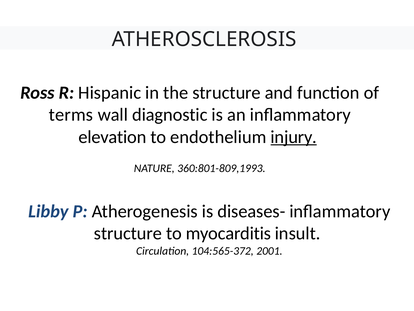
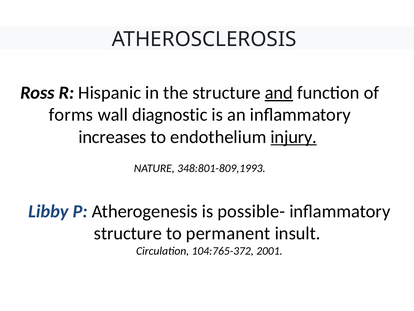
and underline: none -> present
terms: terms -> forms
elevation: elevation -> increases
360:801-809,1993: 360:801-809,1993 -> 348:801-809,1993
diseases-: diseases- -> possible-
myocarditis: myocarditis -> permanent
104:565-372: 104:565-372 -> 104:765-372
